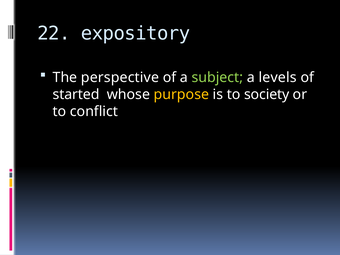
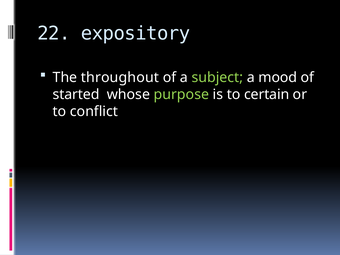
perspective: perspective -> throughout
levels: levels -> mood
purpose colour: yellow -> light green
society: society -> certain
